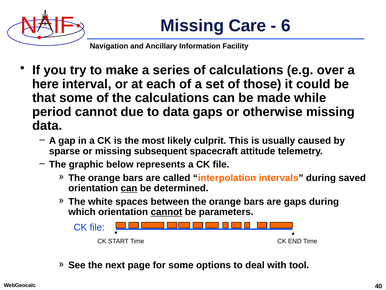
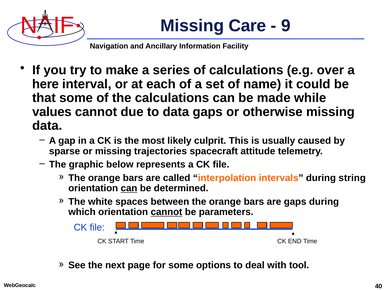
6: 6 -> 9
those: those -> name
period: period -> values
subsequent: subsequent -> trajectories
saved: saved -> string
